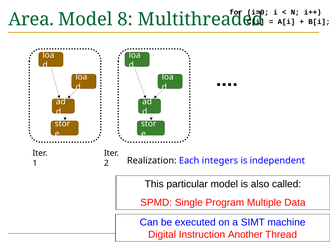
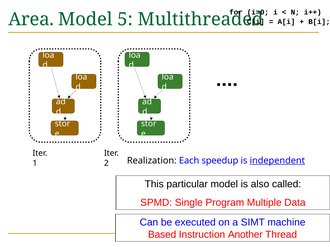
8: 8 -> 5
integers: integers -> speedup
independent underline: none -> present
Digital: Digital -> Based
